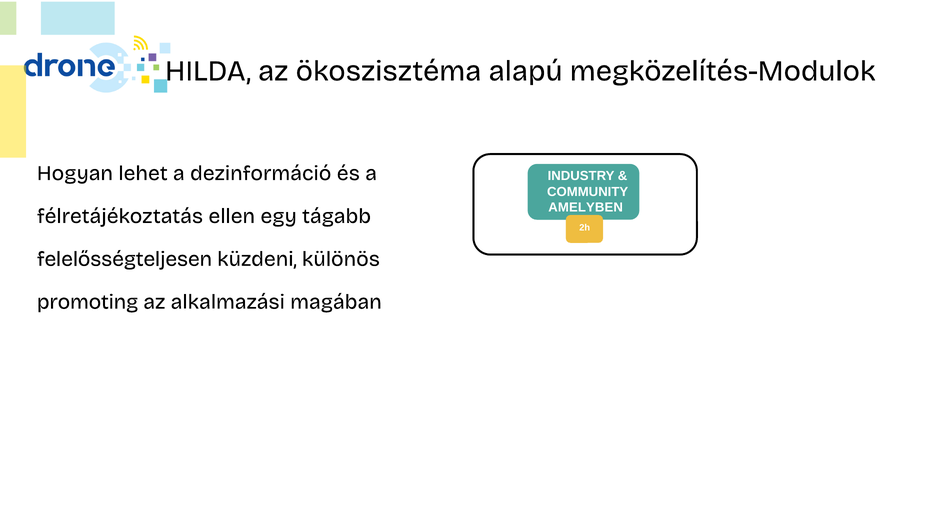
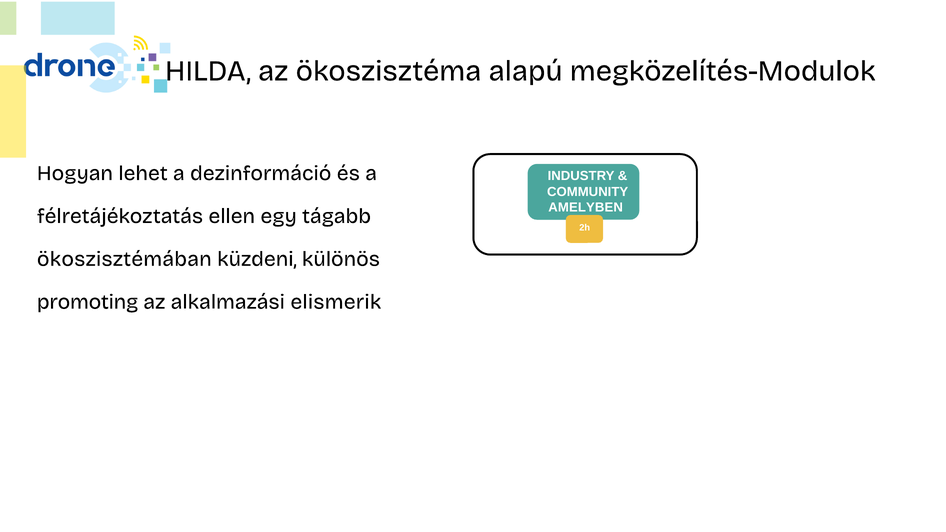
felelősségteljesen: felelősségteljesen -> ökoszisztémában
magában: magában -> elismerik
